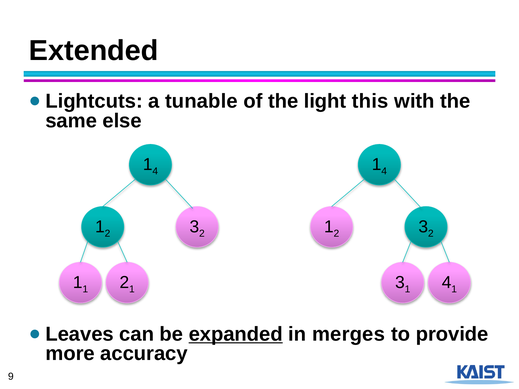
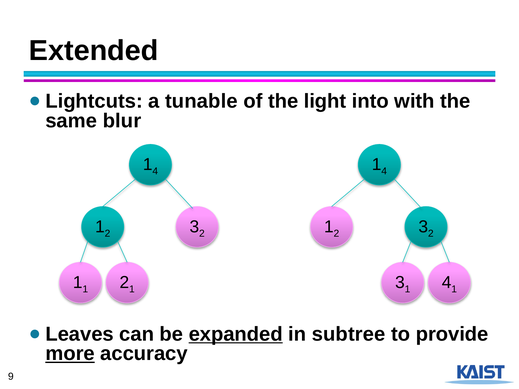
this: this -> into
else: else -> blur
merges: merges -> subtree
more underline: none -> present
